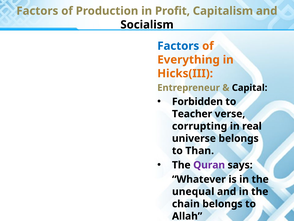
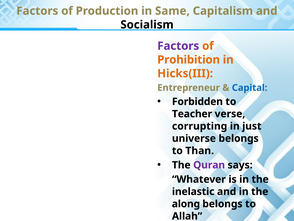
Profit: Profit -> Same
Factors at (178, 46) colour: blue -> purple
Everything: Everything -> Prohibition
Capital colour: black -> blue
real: real -> just
unequal: unequal -> inelastic
chain: chain -> along
